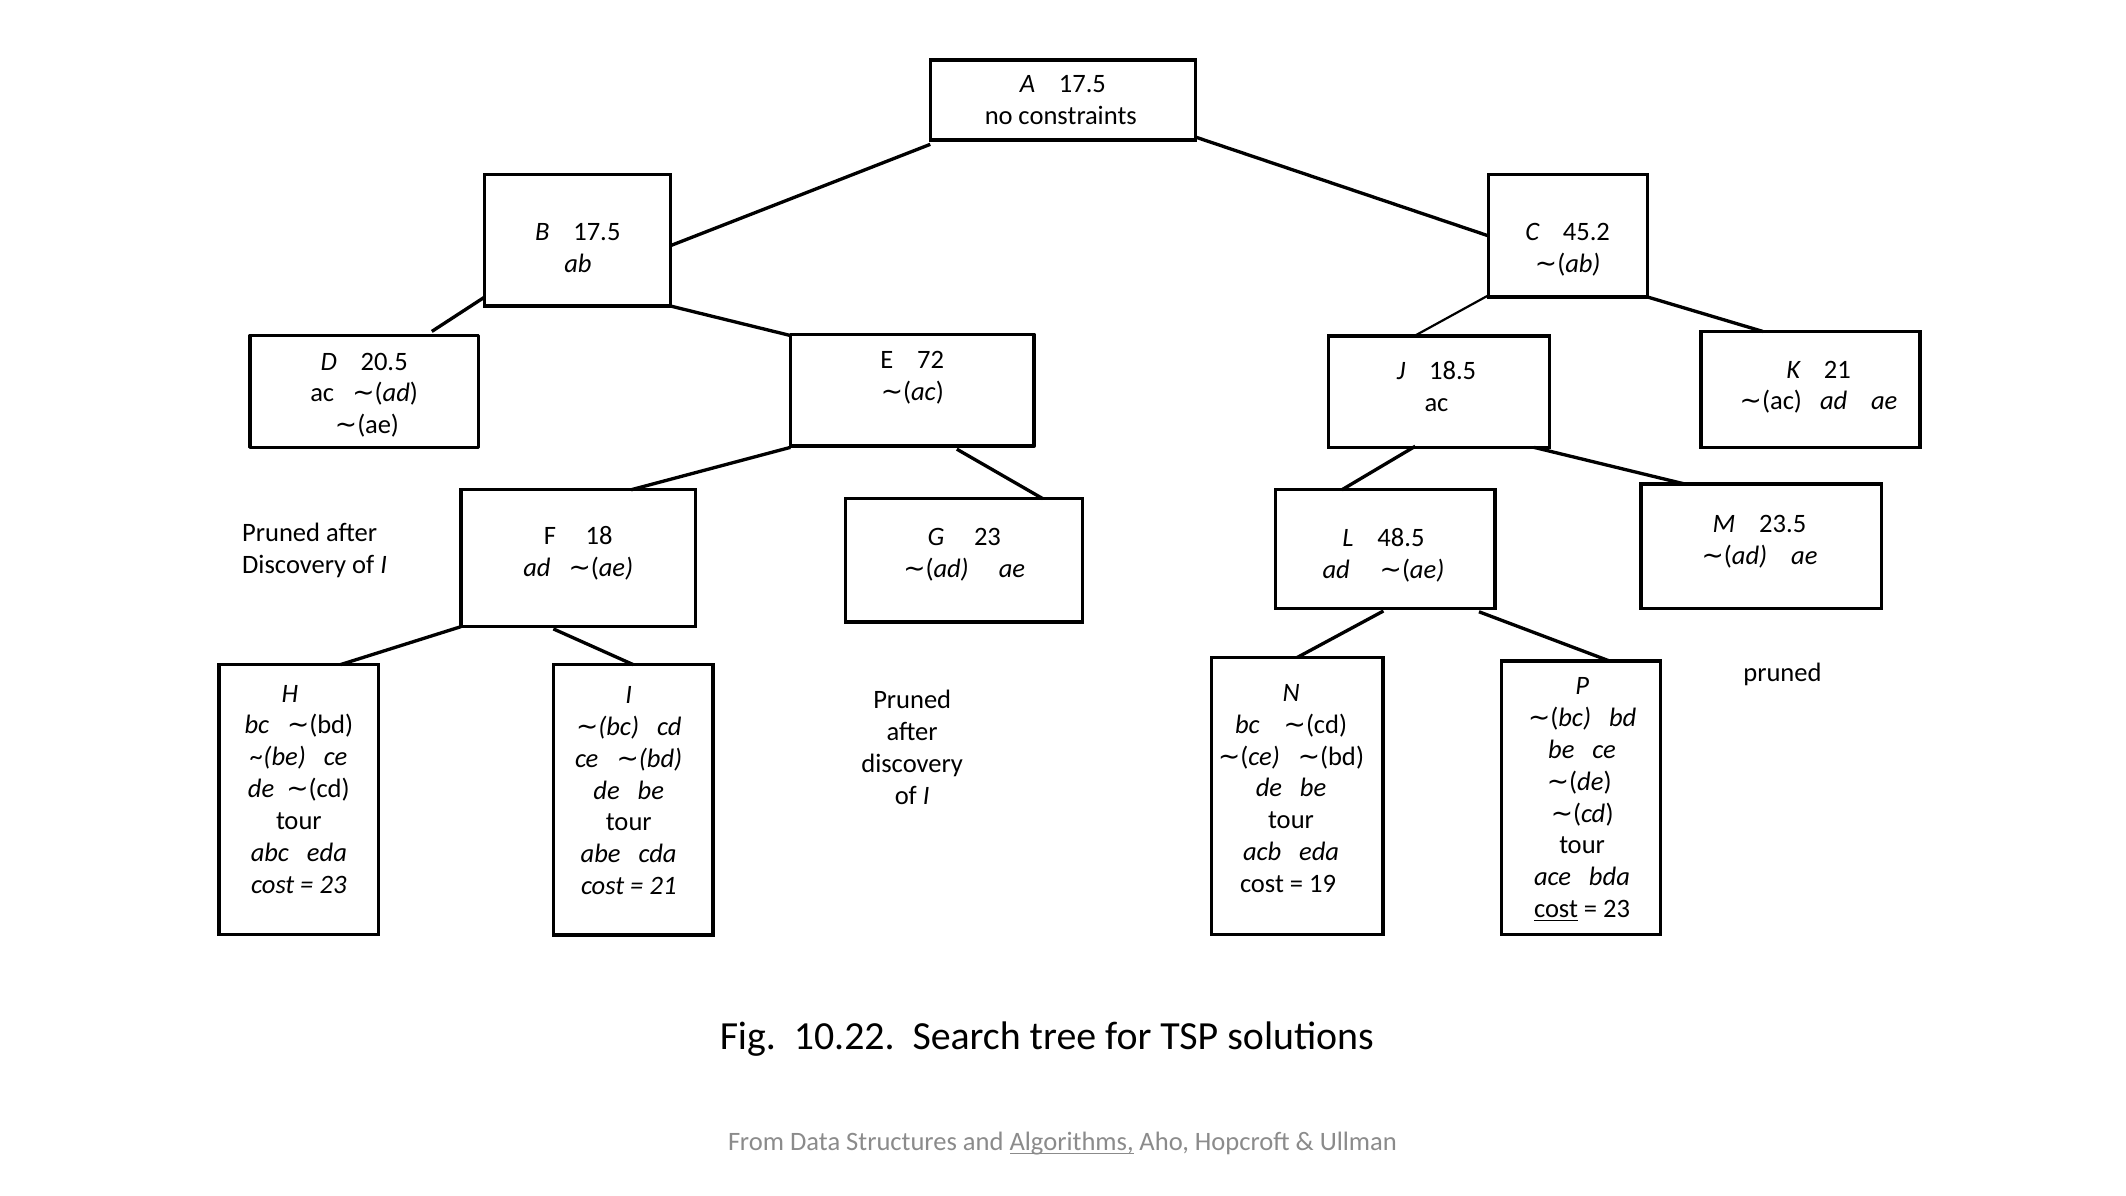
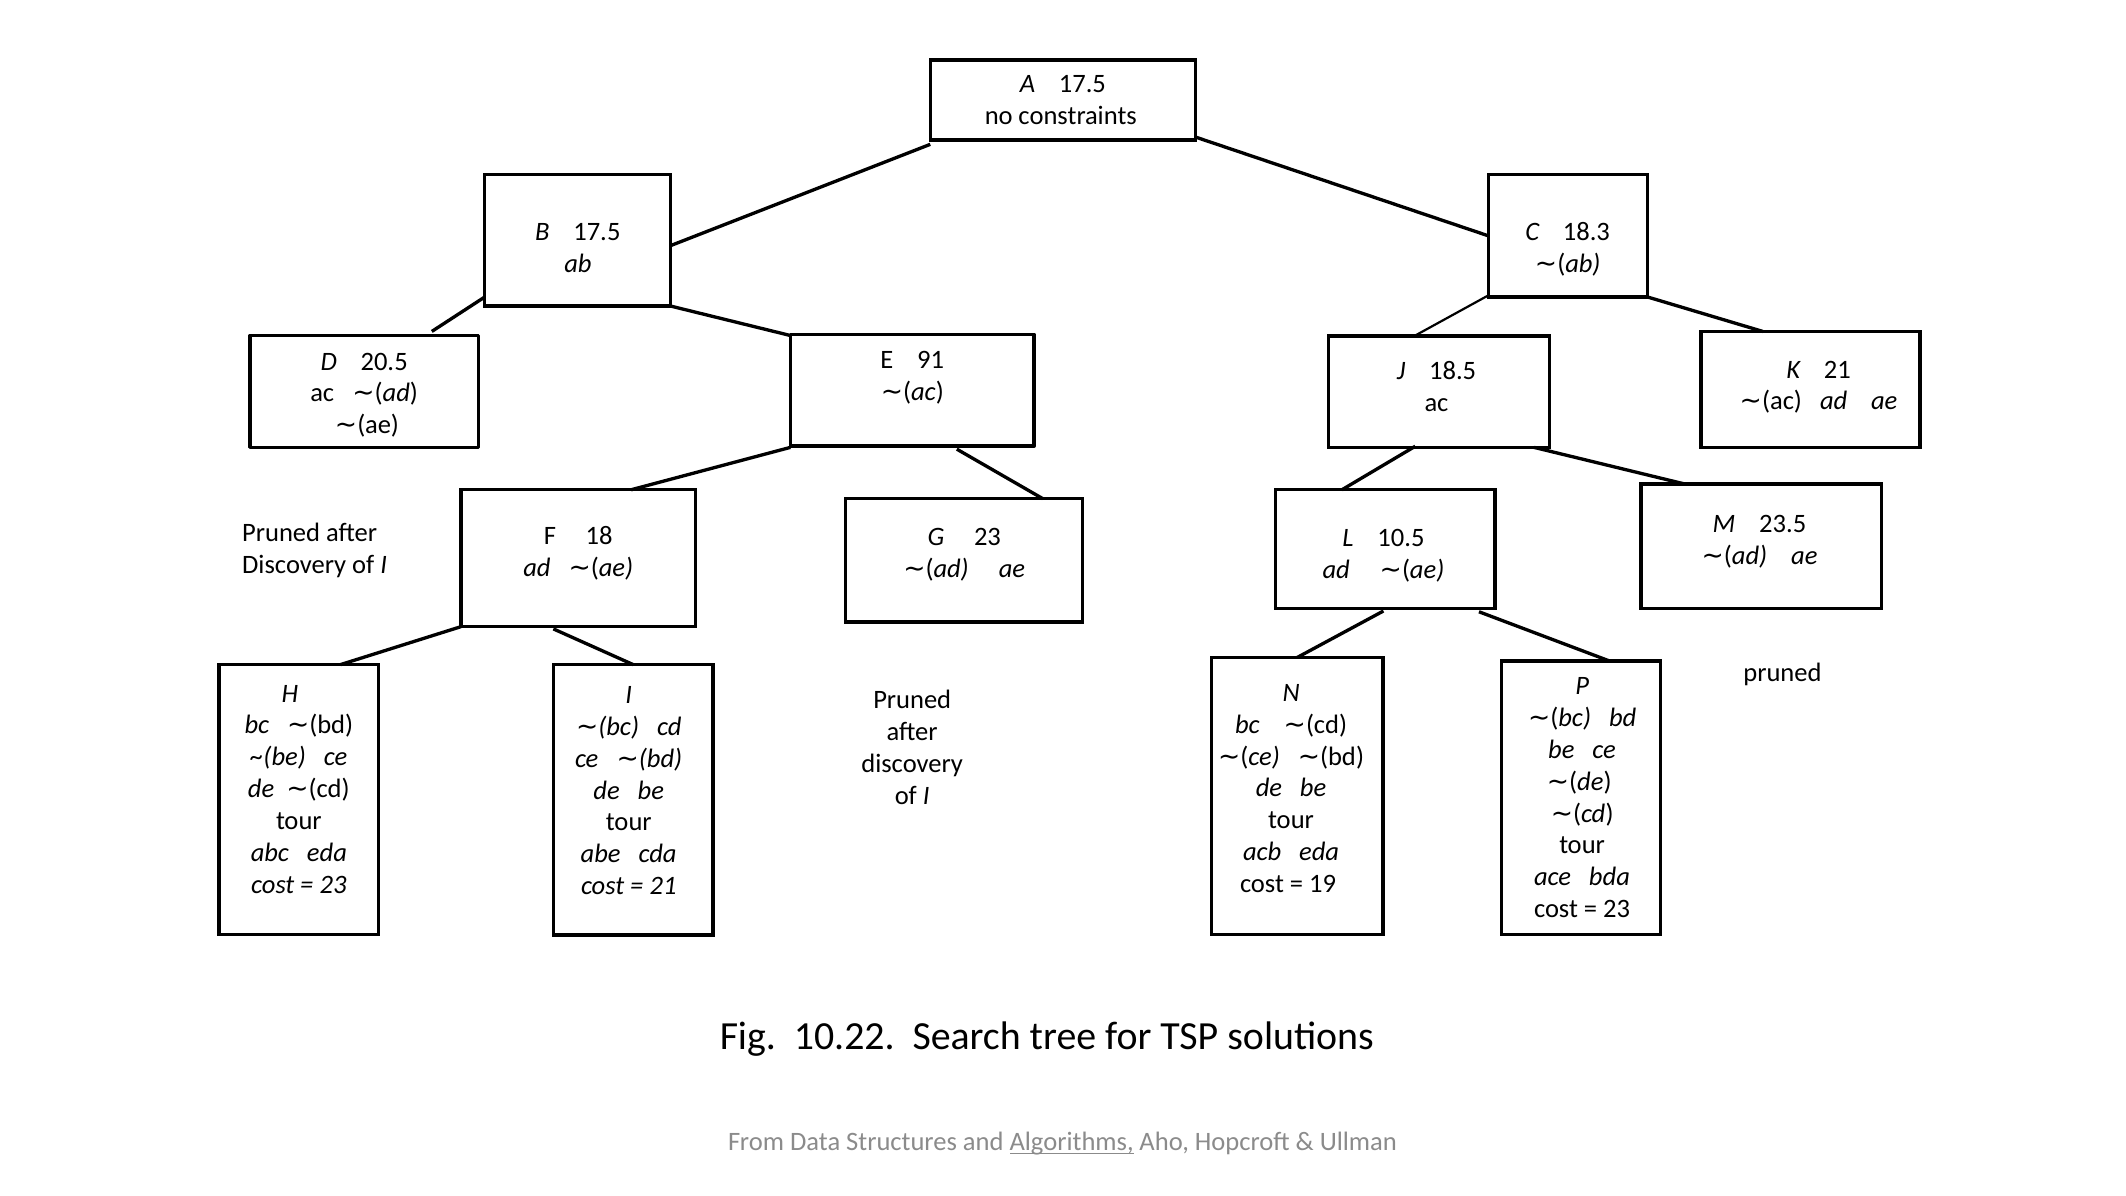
45.2: 45.2 -> 18.3
72: 72 -> 91
48.5: 48.5 -> 10.5
cost at (1556, 909) underline: present -> none
